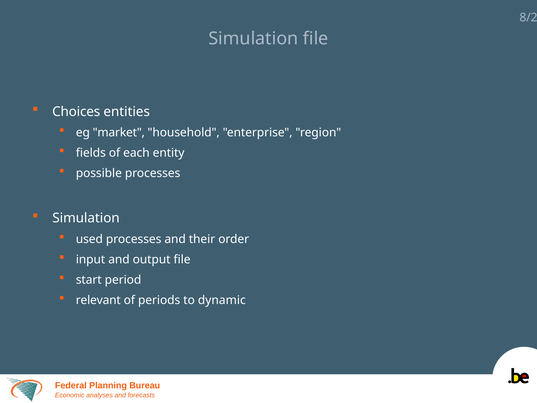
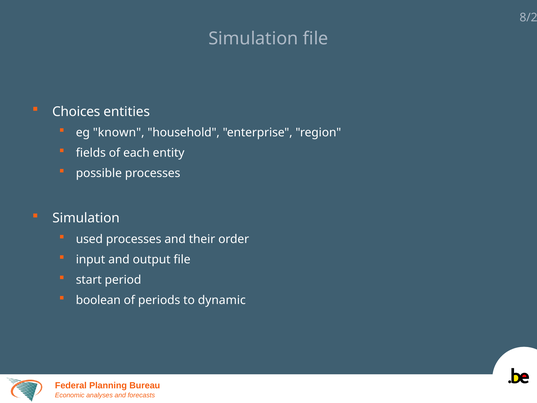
market: market -> known
relevant: relevant -> boolean
